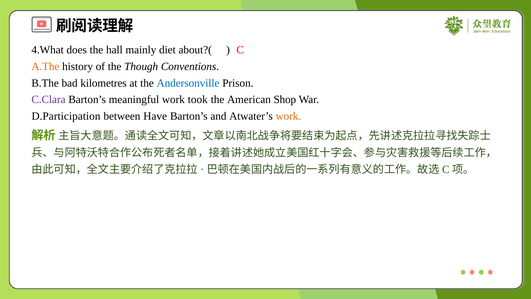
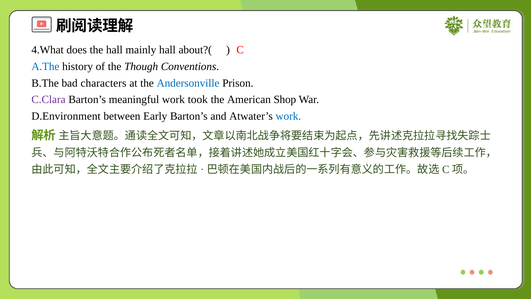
mainly diet: diet -> hall
A.The colour: orange -> blue
kilometres: kilometres -> characters
D.Participation: D.Participation -> D.Environment
Have: Have -> Early
work at (288, 116) colour: orange -> blue
